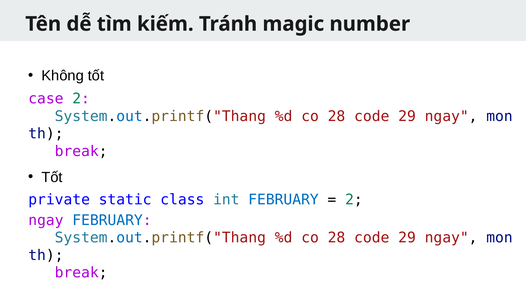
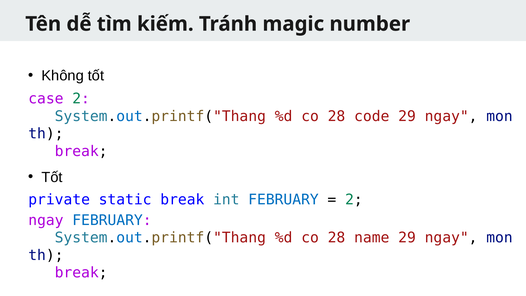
static class: class -> break
code at (372, 238): code -> name
